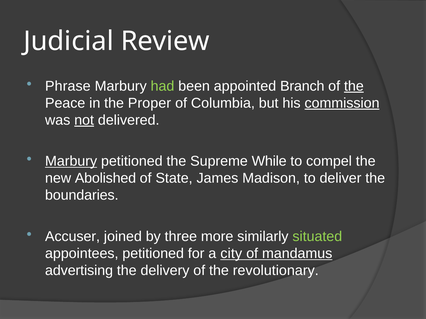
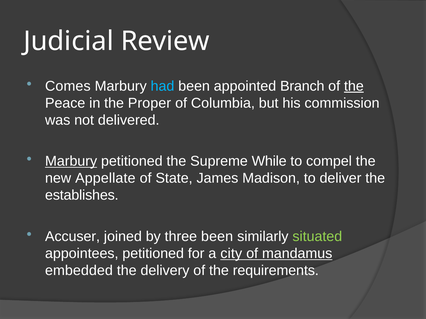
Phrase: Phrase -> Comes
had colour: light green -> light blue
commission underline: present -> none
not underline: present -> none
Abolished: Abolished -> Appellate
boundaries: boundaries -> establishes
three more: more -> been
advertising: advertising -> embedded
revolutionary: revolutionary -> requirements
